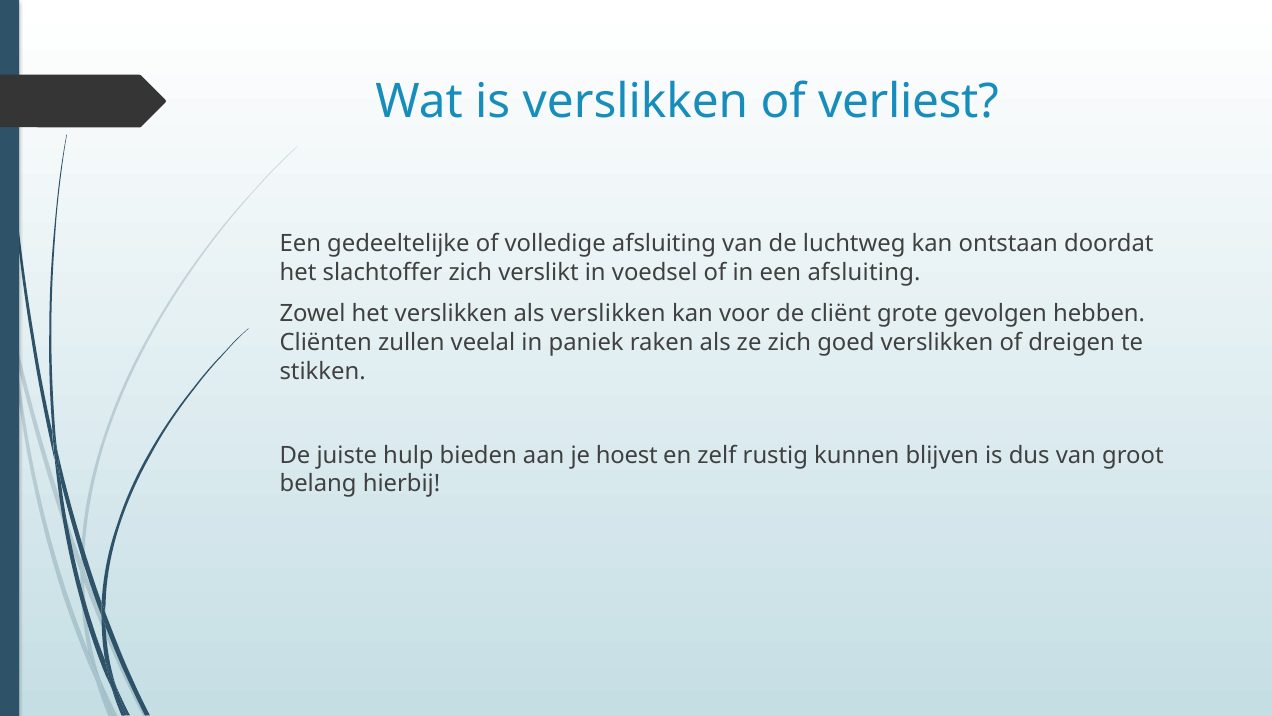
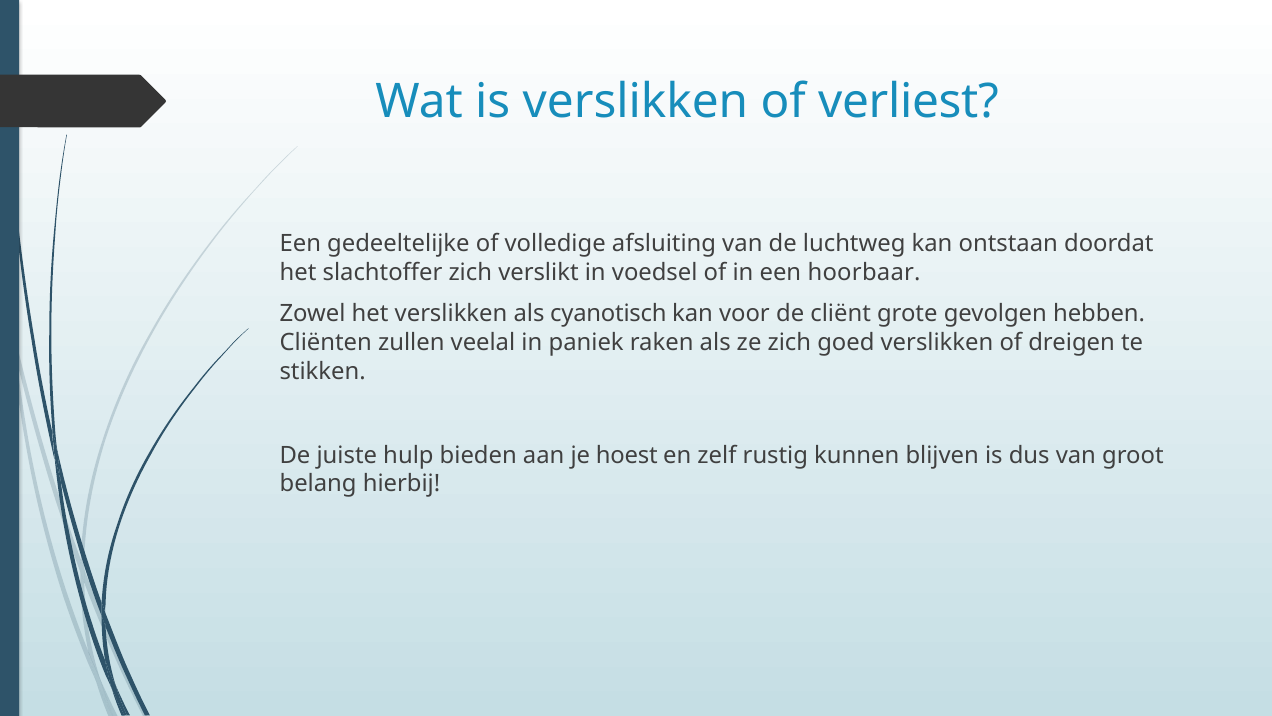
een afsluiting: afsluiting -> hoorbaar
als verslikken: verslikken -> cyanotisch
